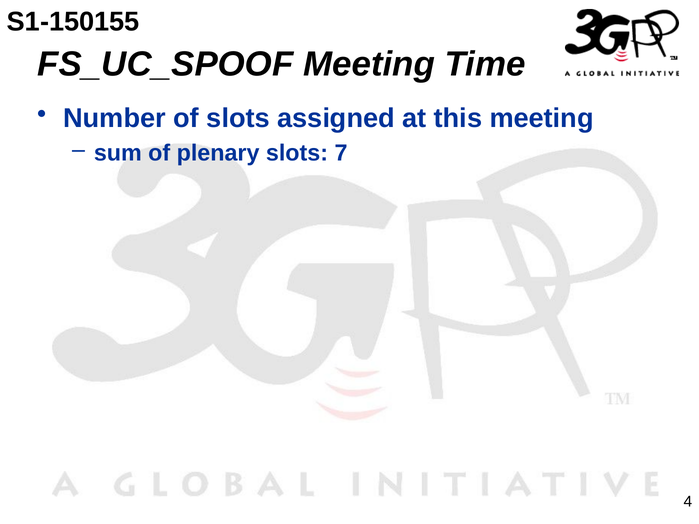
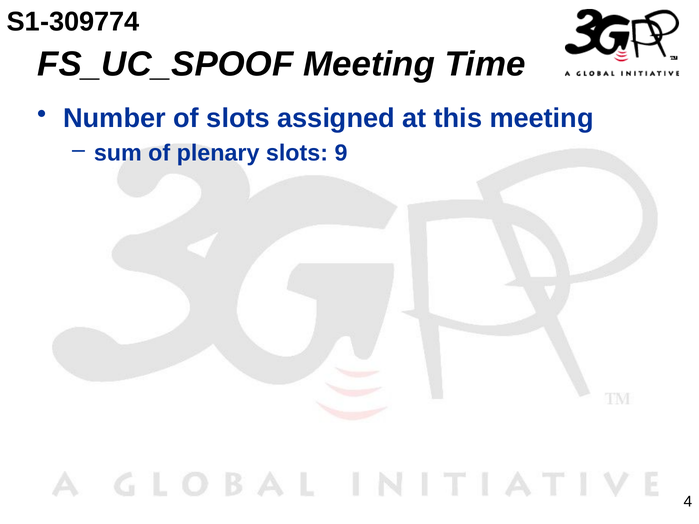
S1-150155: S1-150155 -> S1-309774
7: 7 -> 9
